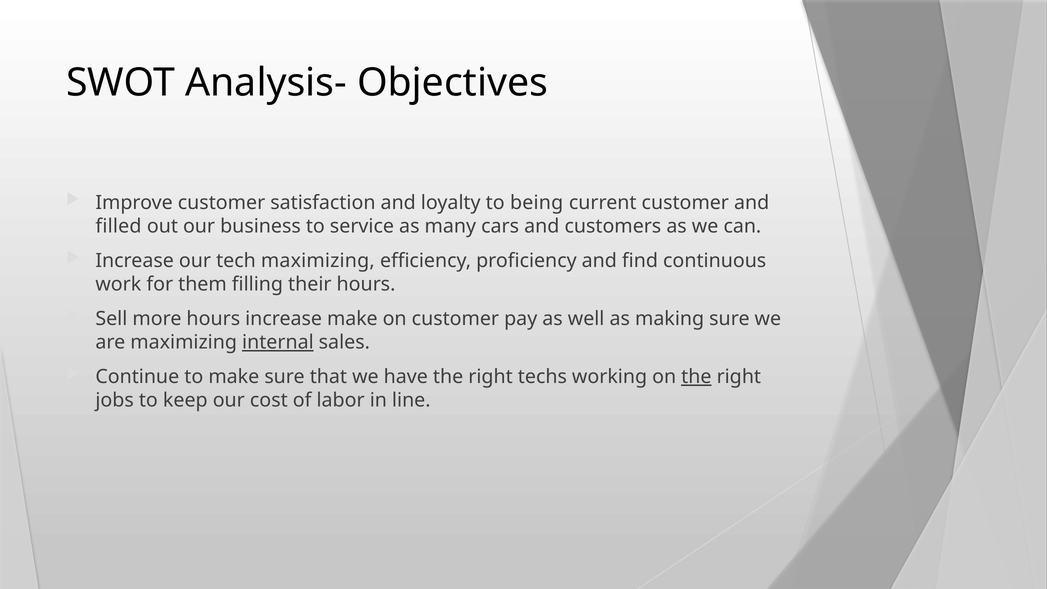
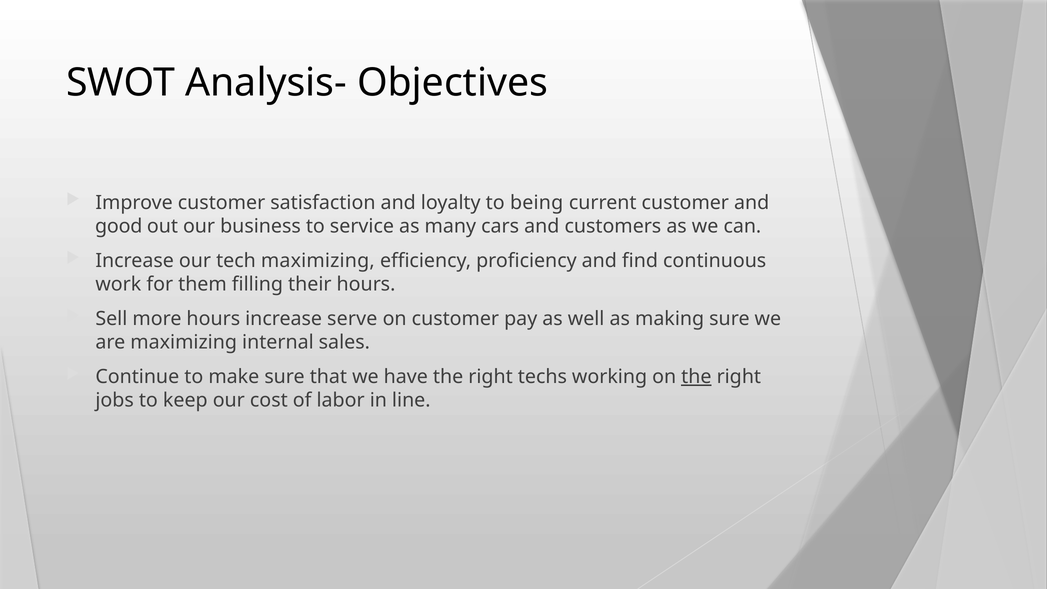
filled: filled -> good
increase make: make -> serve
internal underline: present -> none
